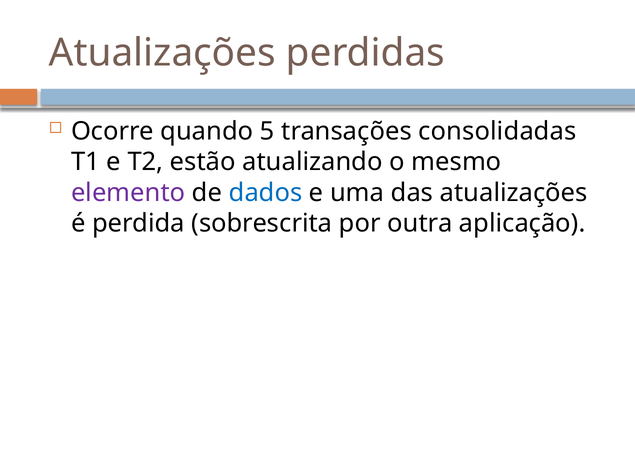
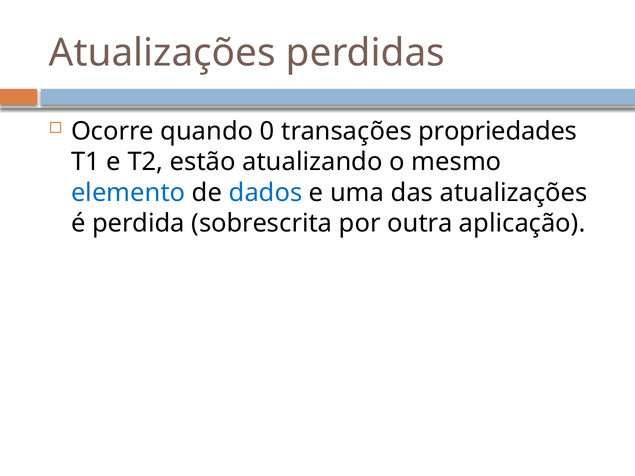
5: 5 -> 0
consolidadas: consolidadas -> propriedades
elemento colour: purple -> blue
